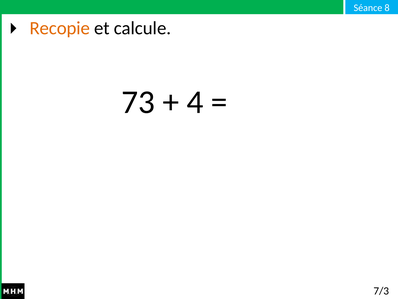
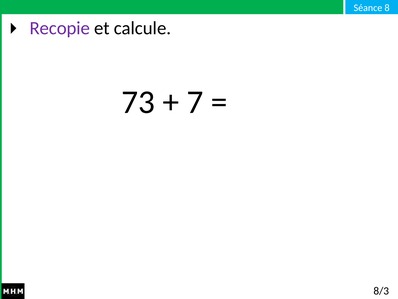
Recopie colour: orange -> purple
4: 4 -> 7
7/3: 7/3 -> 8/3
